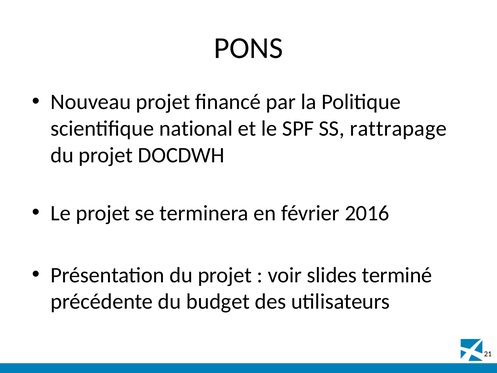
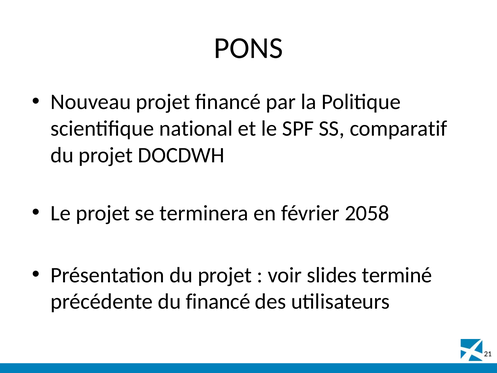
rattrapage: rattrapage -> comparatif
2016: 2016 -> 2058
du budget: budget -> financé
